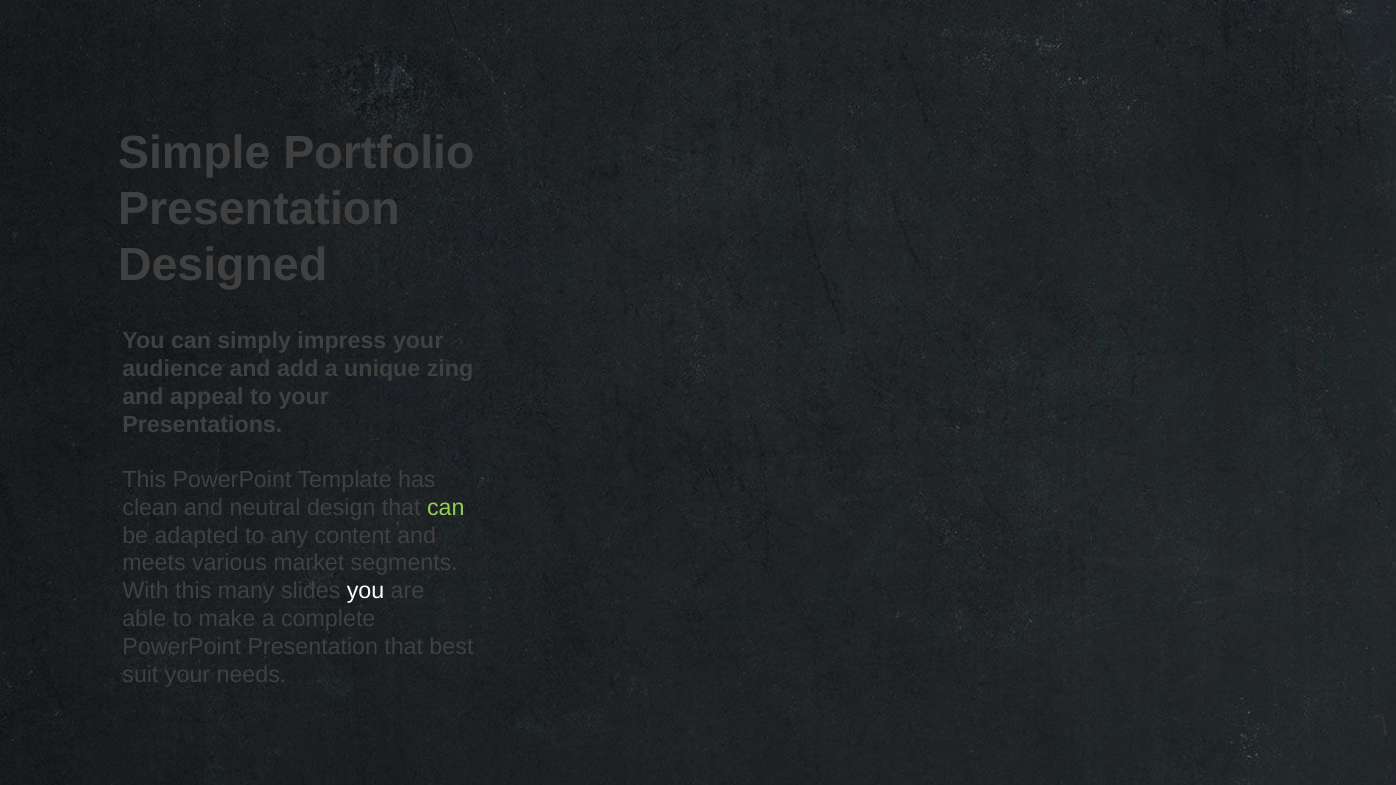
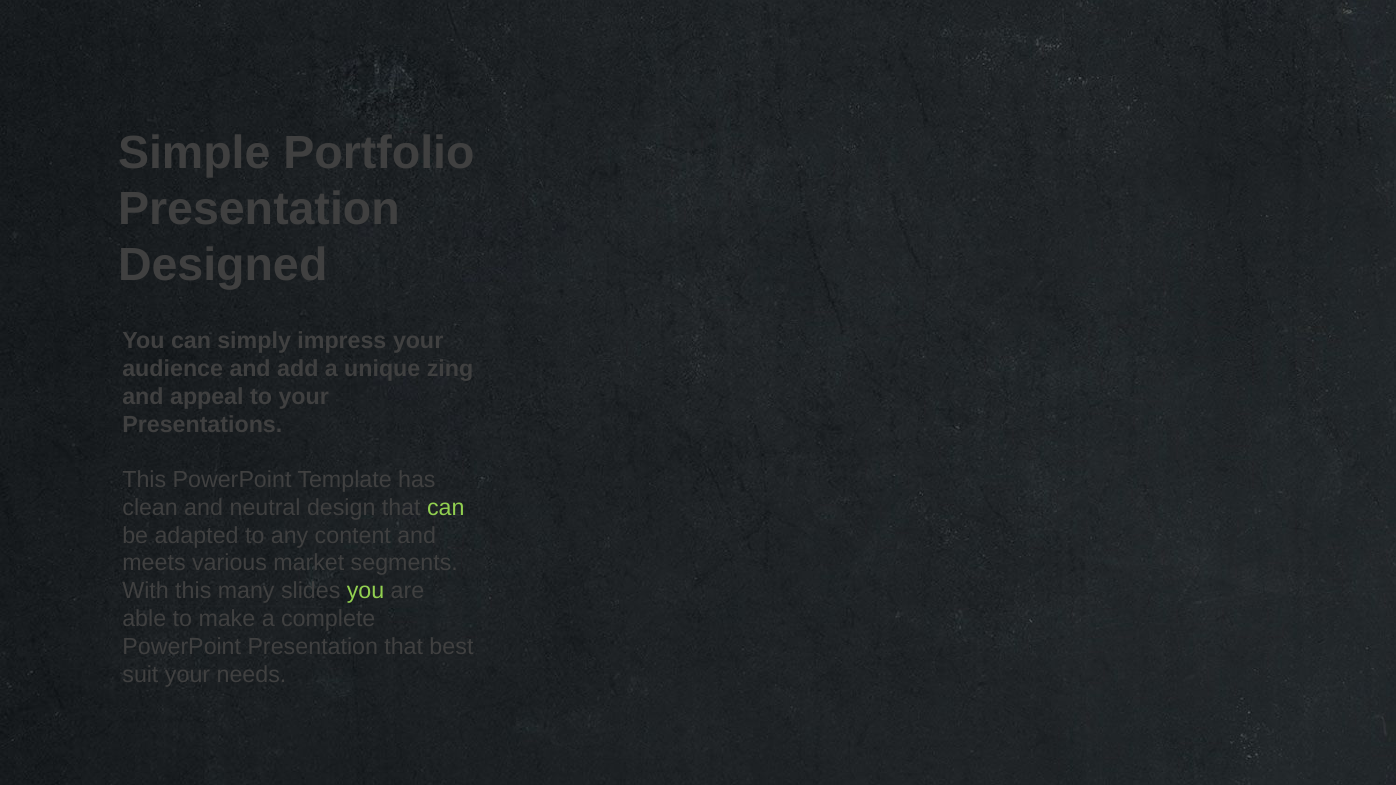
you at (366, 591) colour: white -> light green
